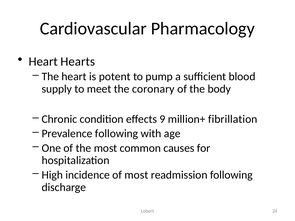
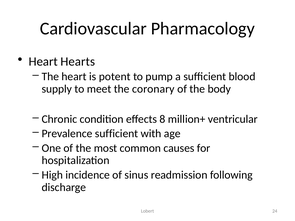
9: 9 -> 8
fibrillation: fibrillation -> ventricular
Prevalence following: following -> sufficient
of most: most -> sinus
